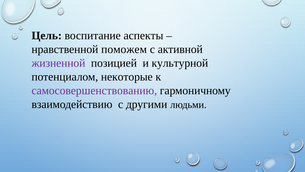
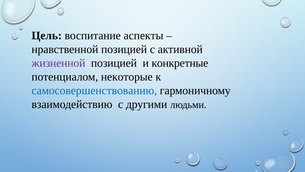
нравственной поможем: поможем -> позицией
культурной: культурной -> конкретные
самосовершенствованию colour: purple -> blue
